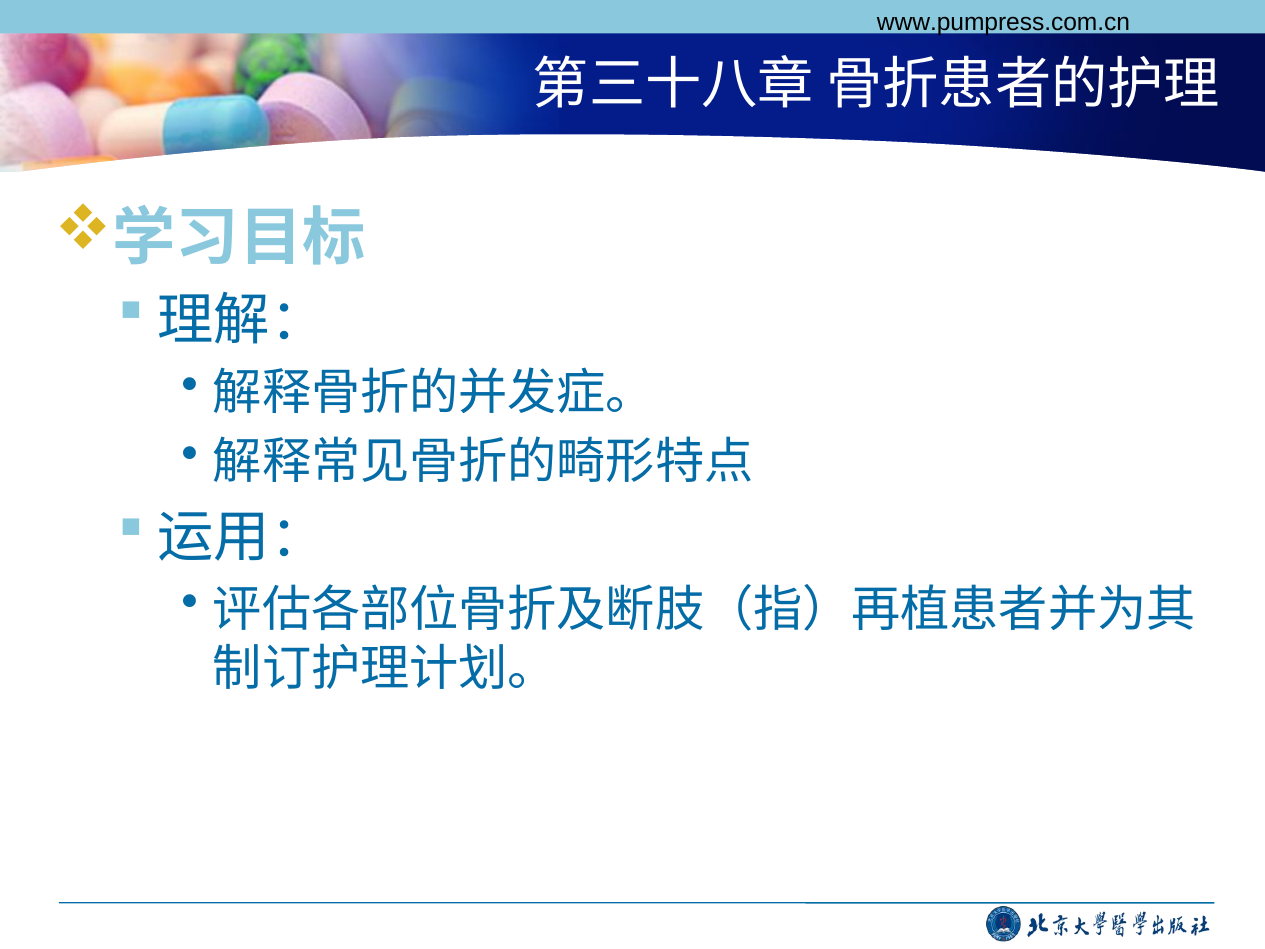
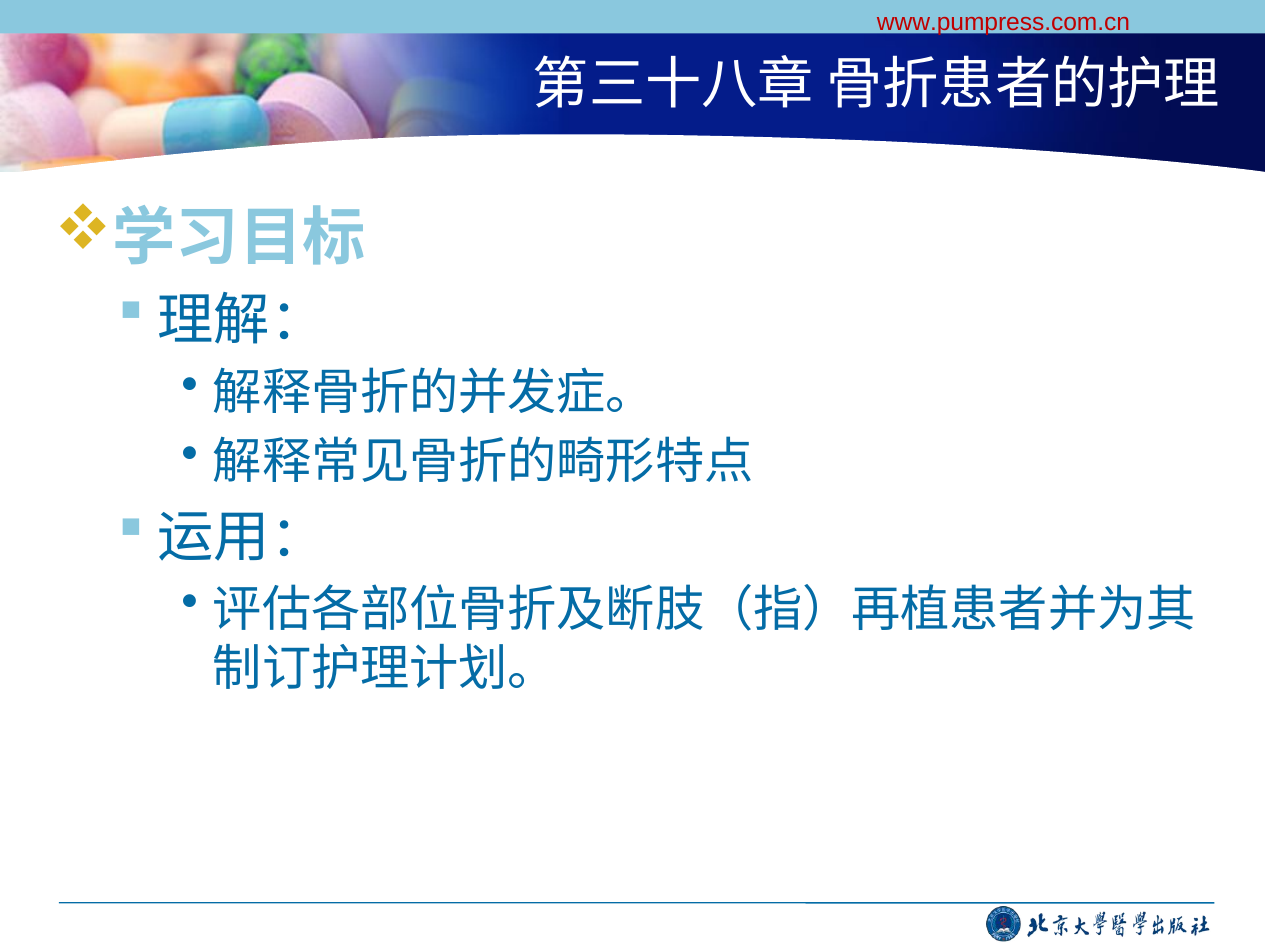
www.pumpress.com.cn colour: black -> red
